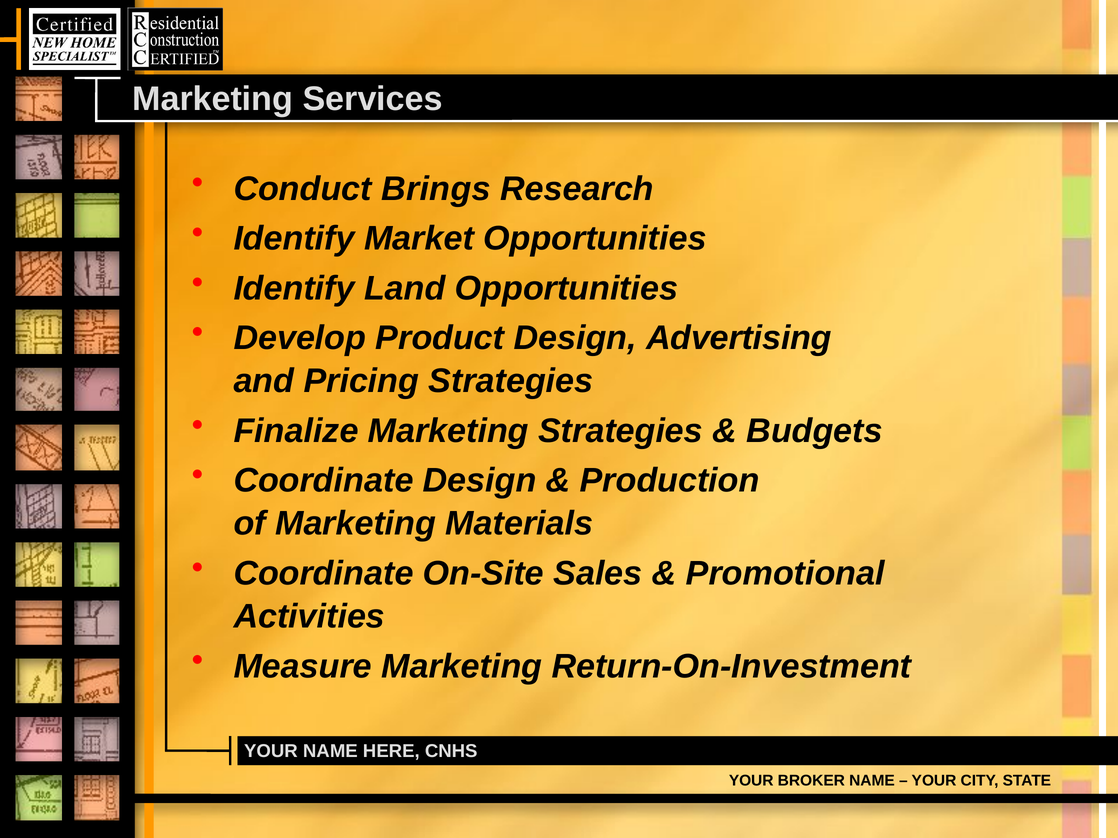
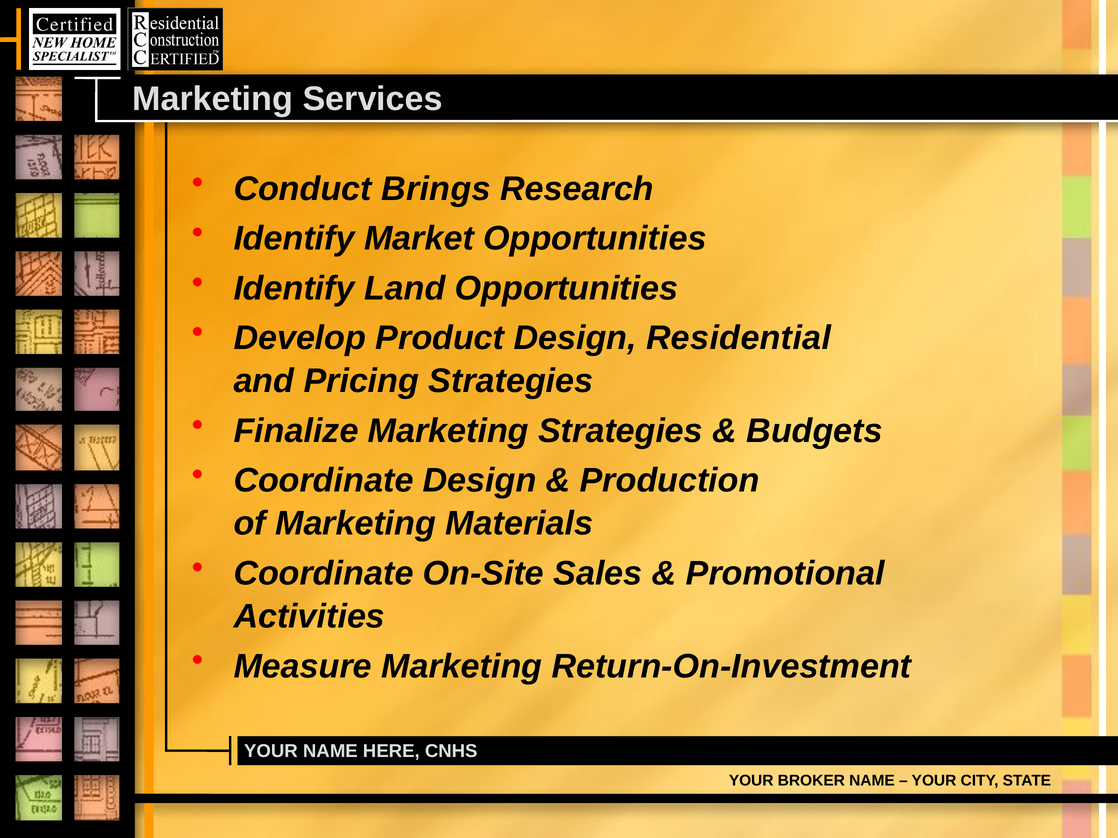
Advertising: Advertising -> Residential
